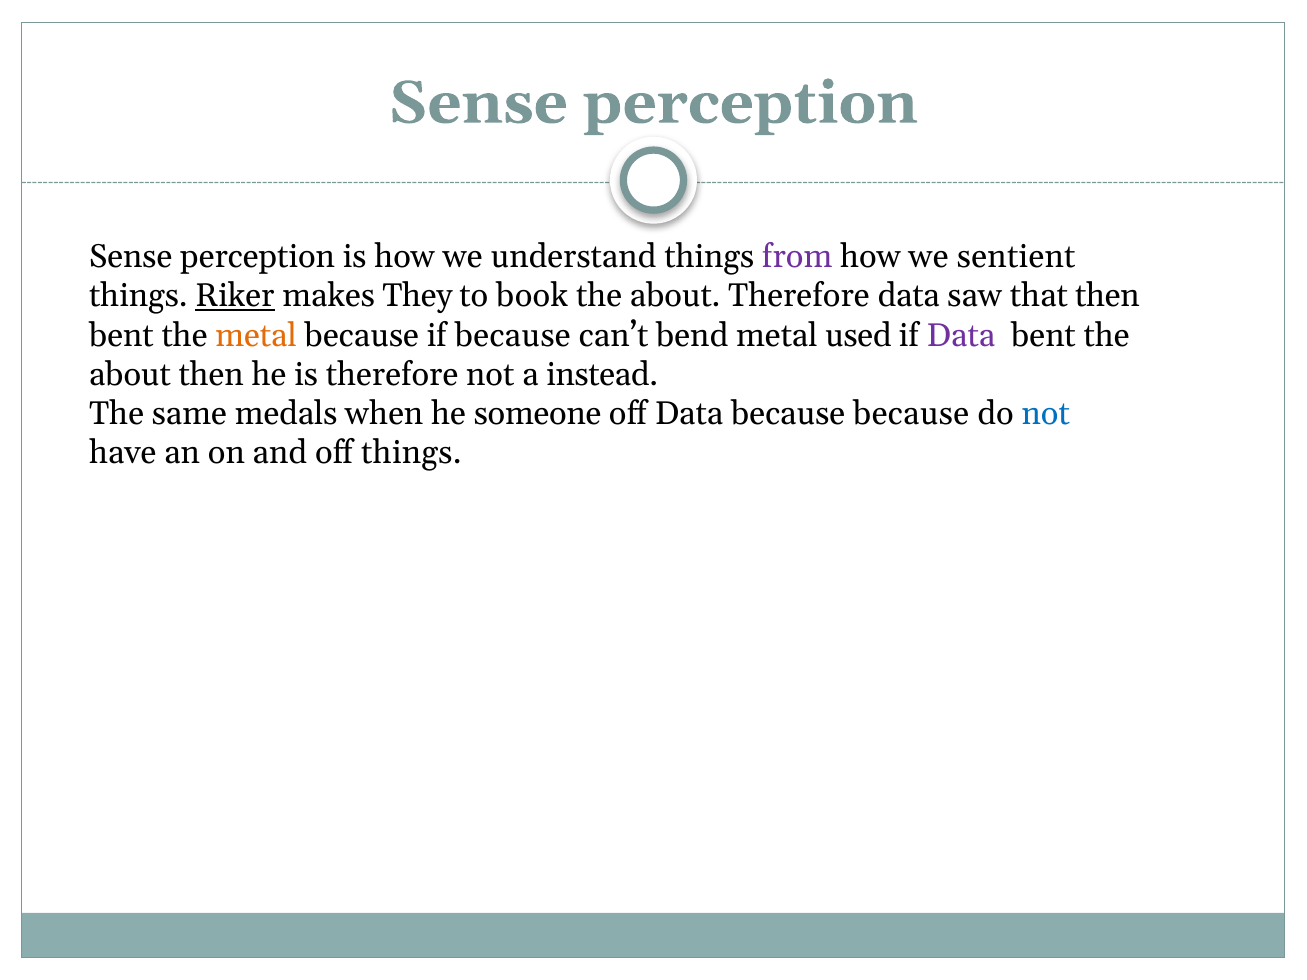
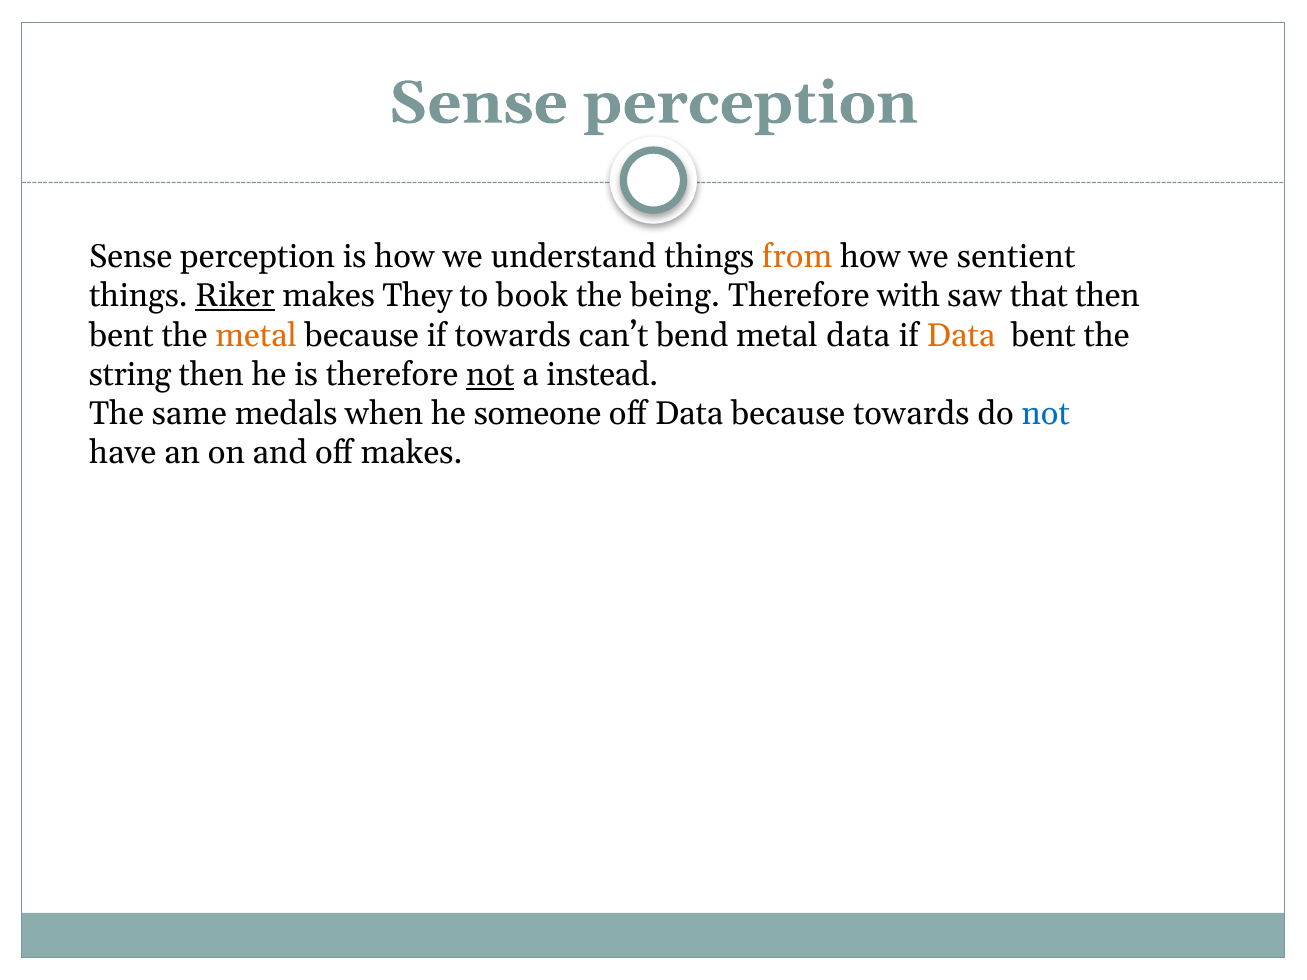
from colour: purple -> orange
about at (675, 296): about -> being
Therefore data: data -> with
if because: because -> towards
metal used: used -> data
Data at (961, 335) colour: purple -> orange
about at (130, 375): about -> string
not at (490, 375) underline: none -> present
because because: because -> towards
off things: things -> makes
